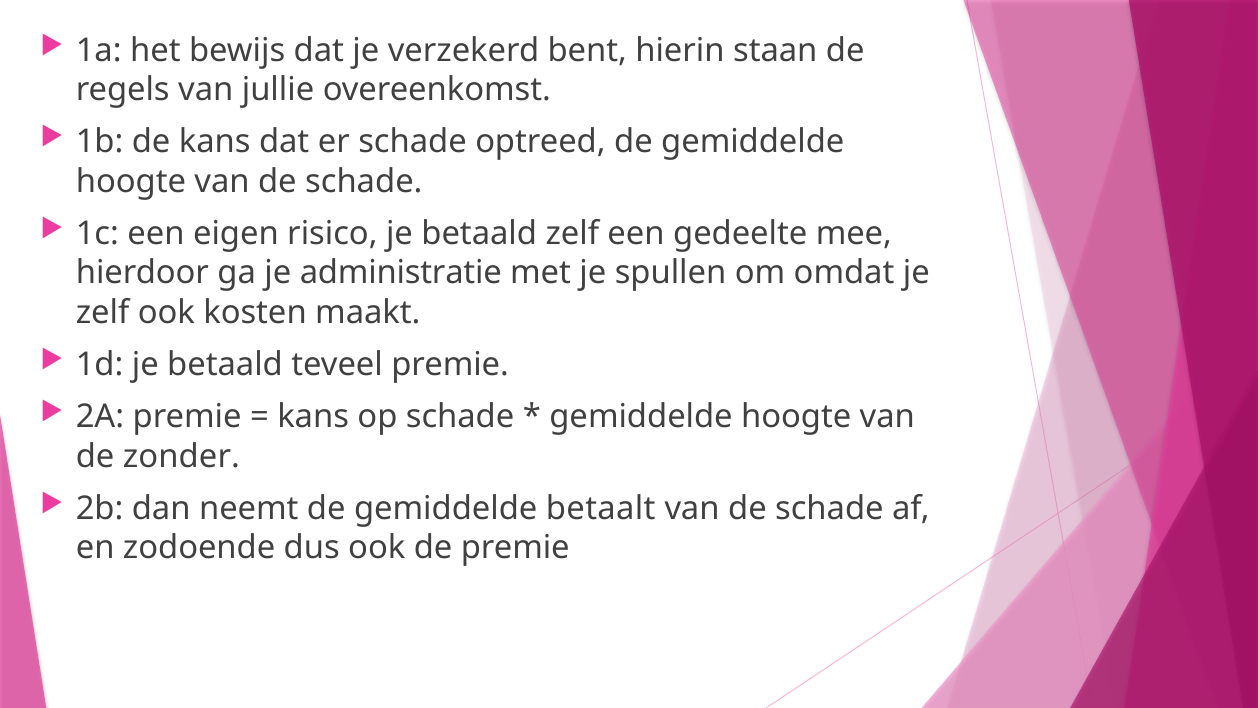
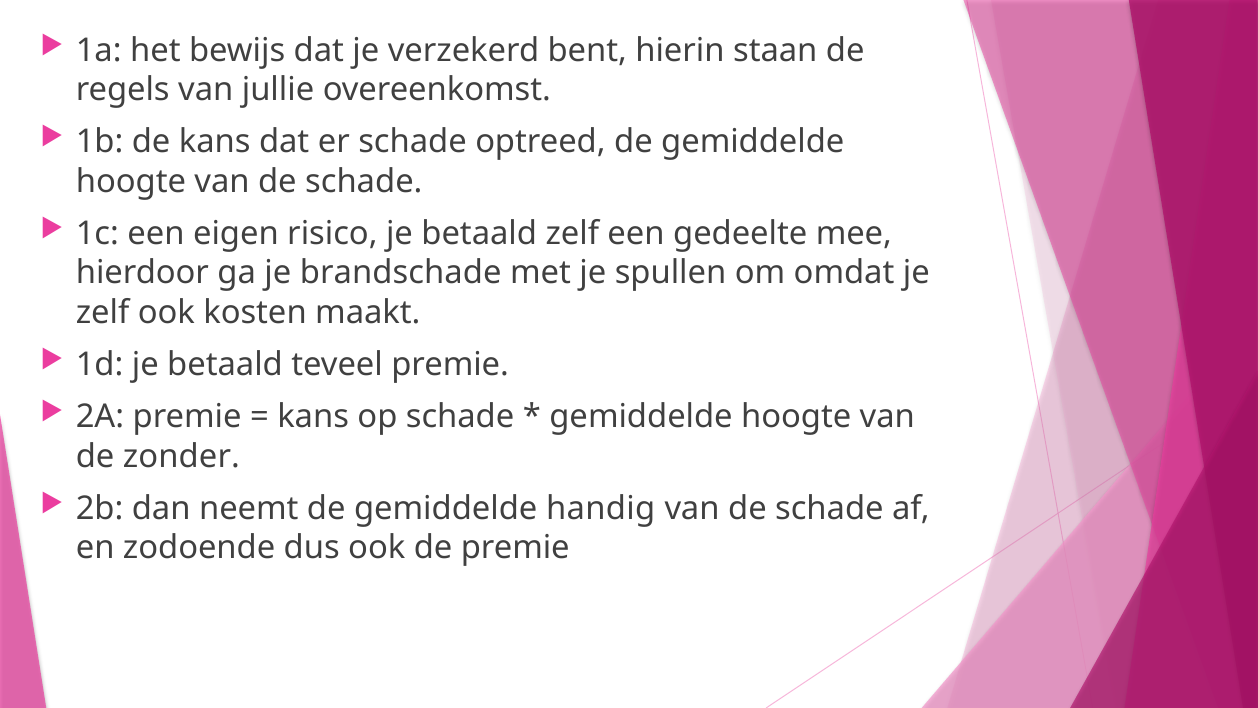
administratie: administratie -> brandschade
betaalt: betaalt -> handig
